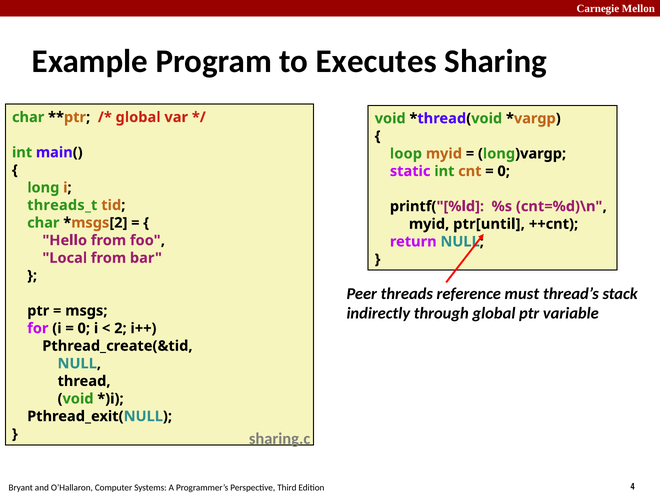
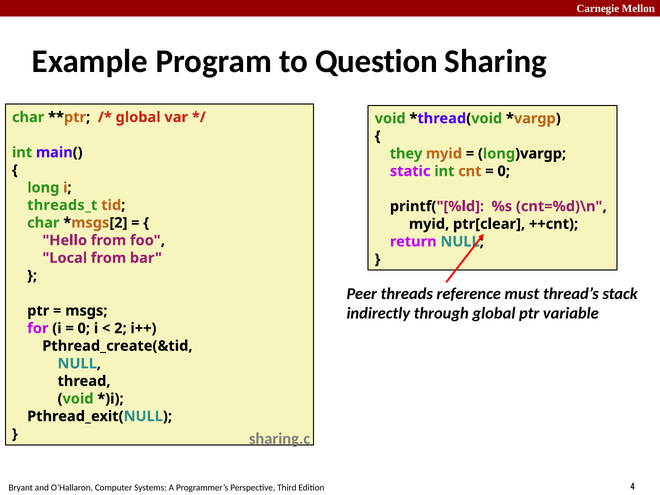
Executes: Executes -> Question
loop: loop -> they
ptr[until: ptr[until -> ptr[clear
